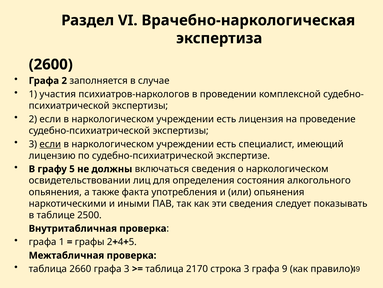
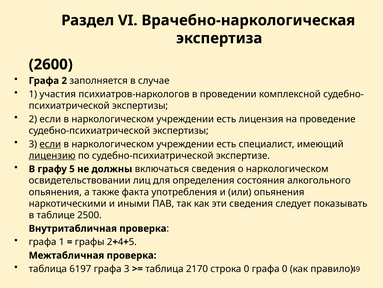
лицензию underline: none -> present
2660: 2660 -> 6197
строка 3: 3 -> 0
графа 9: 9 -> 0
